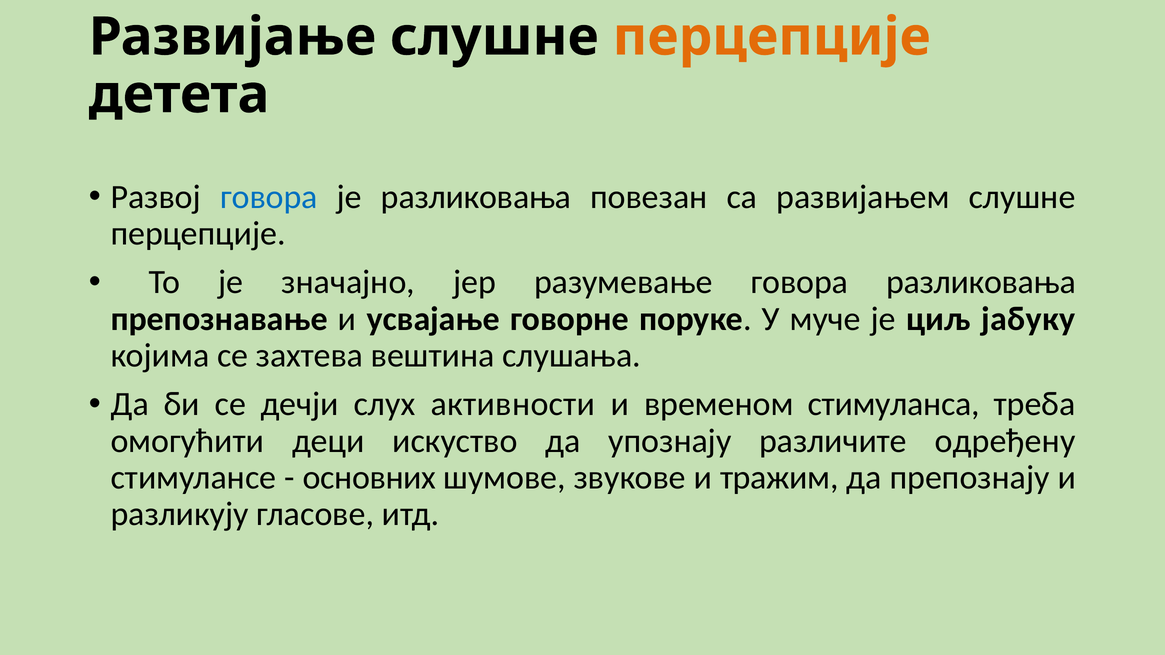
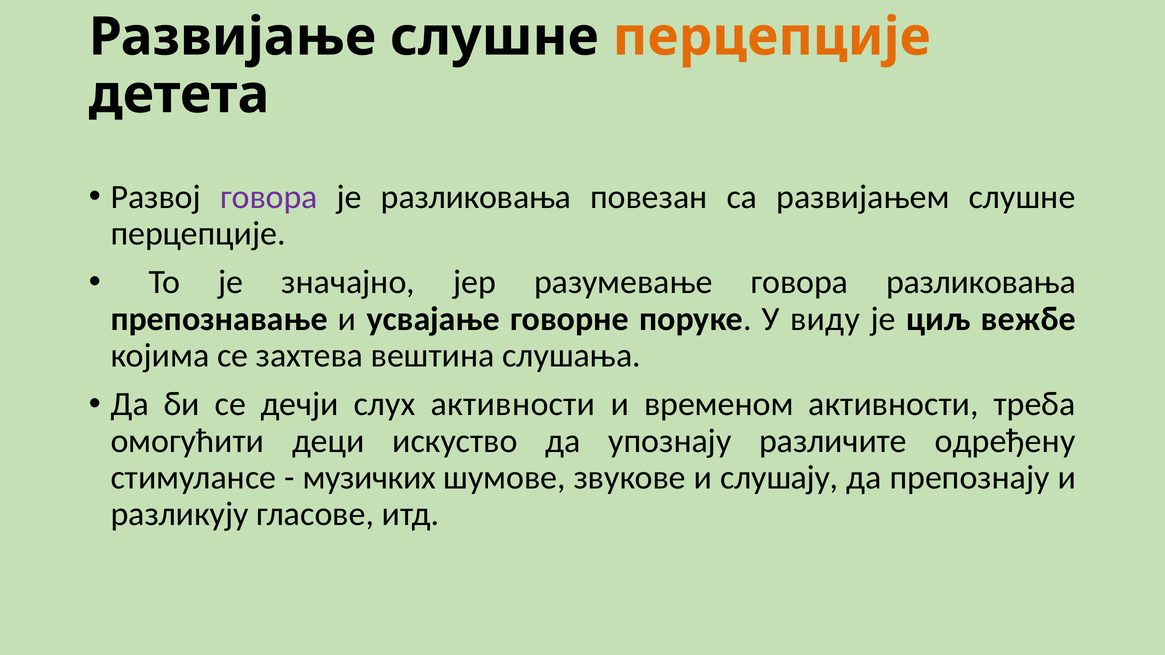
говора at (269, 197) colour: blue -> purple
муче: муче -> виду
јабуку: јабуку -> вежбе
временом стимуланса: стимуланса -> активности
основних: основних -> музичких
тражим: тражим -> слушају
